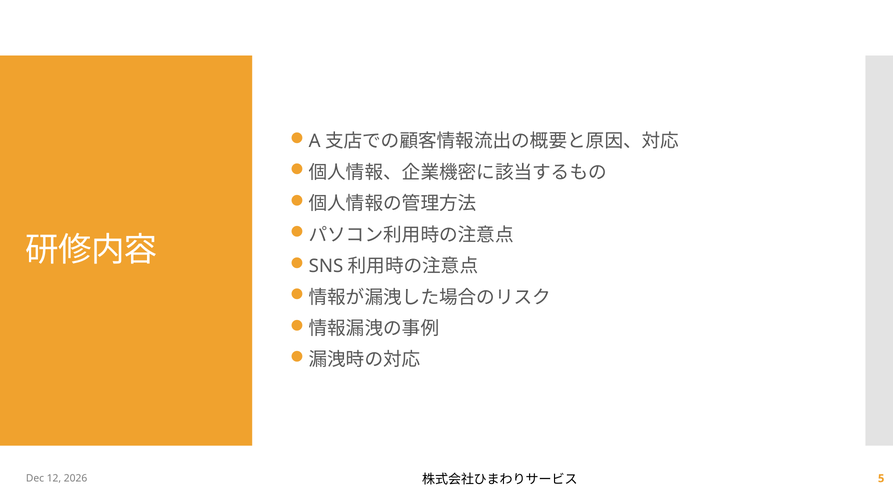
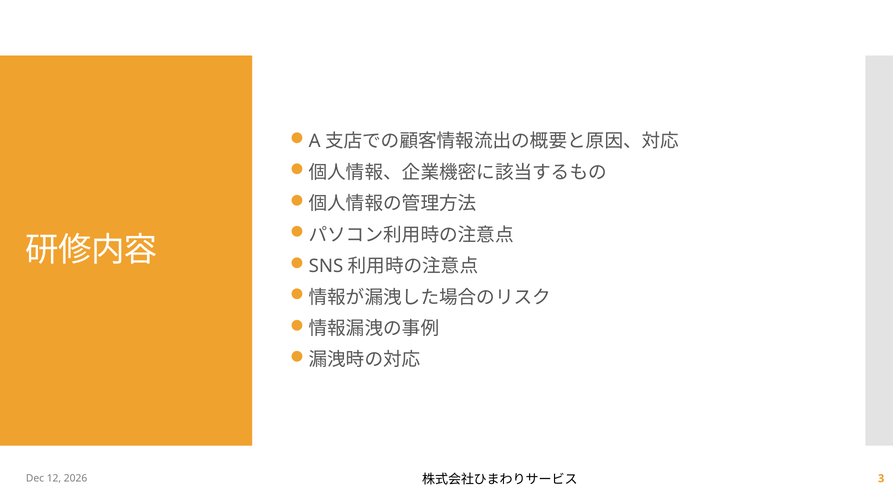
5: 5 -> 3
